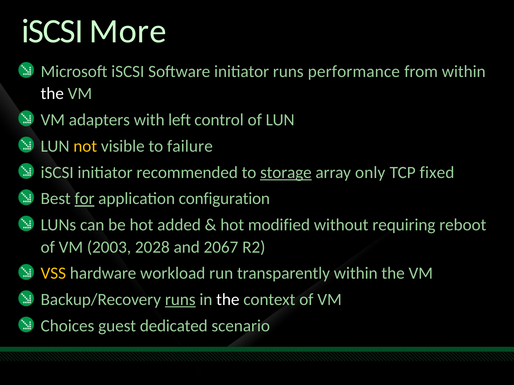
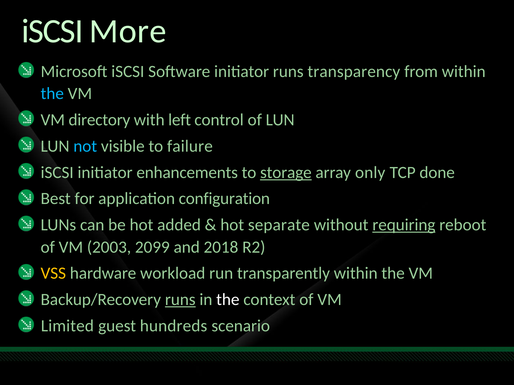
performance: performance -> transparency
the at (52, 94) colour: white -> light blue
adapters: adapters -> directory
not colour: yellow -> light blue
recommended: recommended -> enhancements
fixed: fixed -> done
for underline: present -> none
modified: modified -> separate
requiring underline: none -> present
2028: 2028 -> 2099
2067: 2067 -> 2018
Choices: Choices -> Limited
dedicated: dedicated -> hundreds
